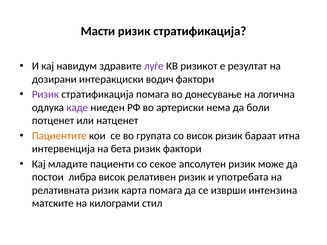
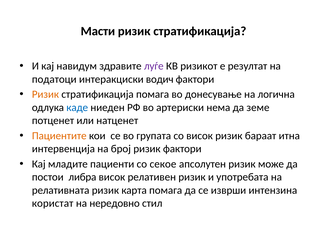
дозирани: дозирани -> податоци
Ризик at (45, 95) colour: purple -> orange
каде colour: purple -> blue
боли: боли -> земе
бета: бета -> број
матските: матските -> користат
килограми: килограми -> нередовно
